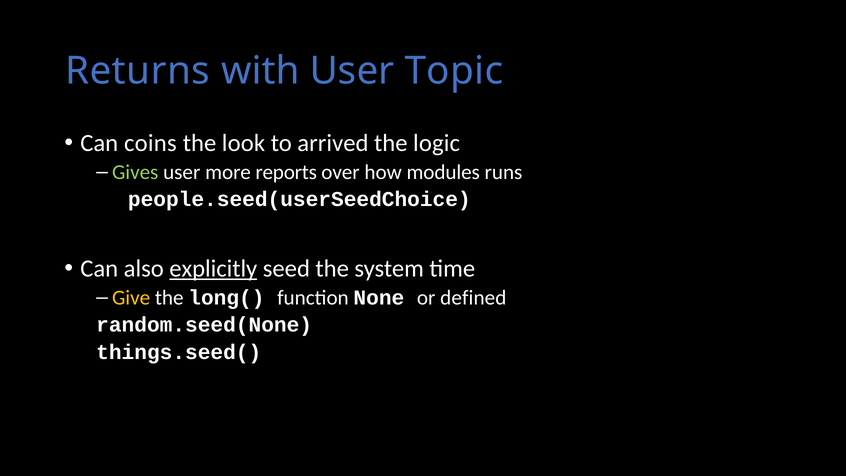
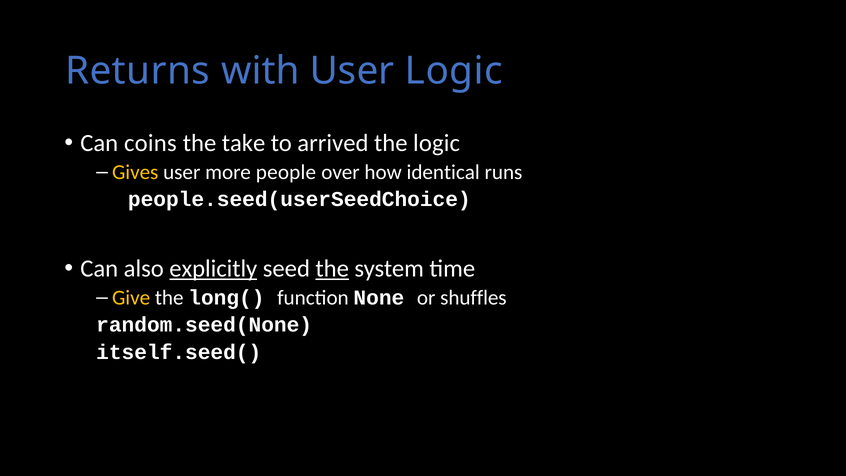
User Topic: Topic -> Logic
look: look -> take
Gives colour: light green -> yellow
reports: reports -> people
modules: modules -> identical
the at (332, 268) underline: none -> present
defined: defined -> shuffles
things.seed(: things.seed( -> itself.seed(
